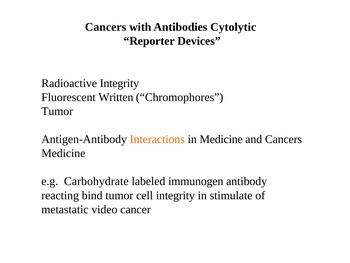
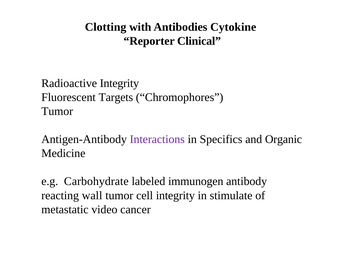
Cancers at (106, 27): Cancers -> Clotting
Cytolytic: Cytolytic -> Cytokine
Devices: Devices -> Clinical
Written: Written -> Targets
Interactions colour: orange -> purple
in Medicine: Medicine -> Specifics
and Cancers: Cancers -> Organic
bind: bind -> wall
